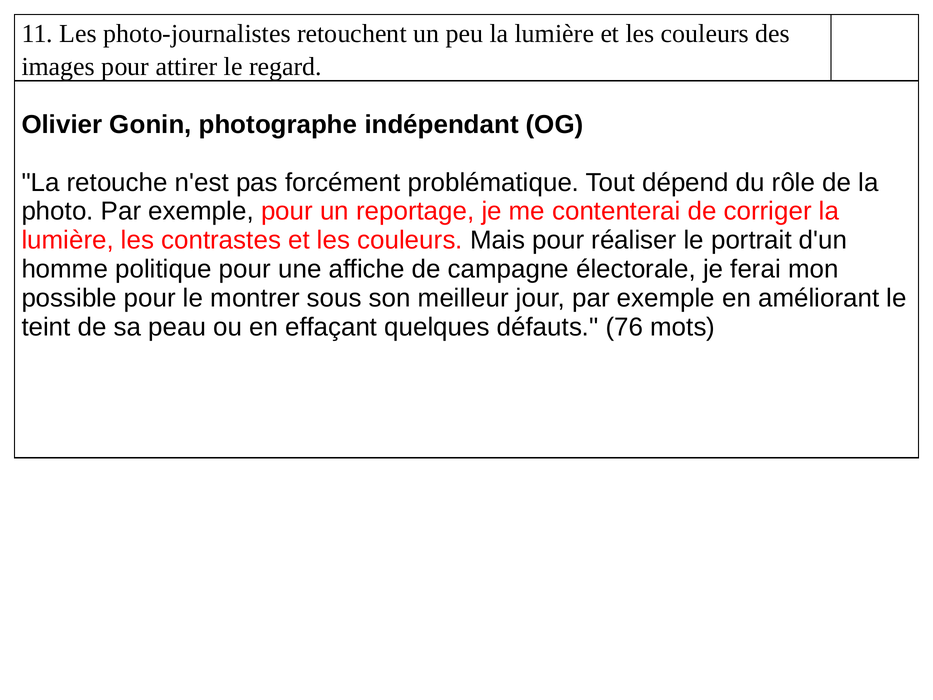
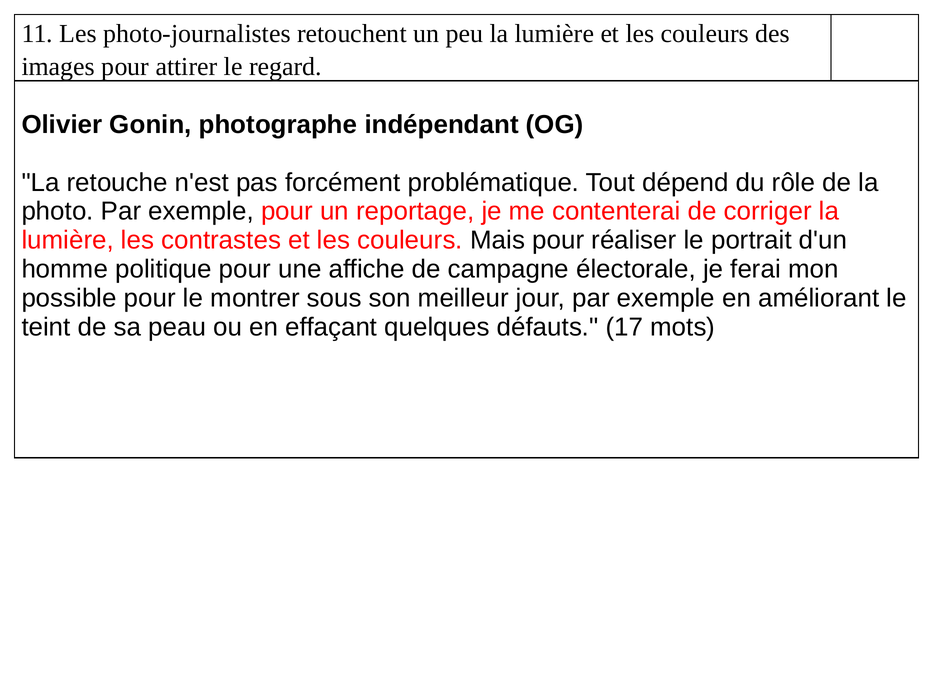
76: 76 -> 17
